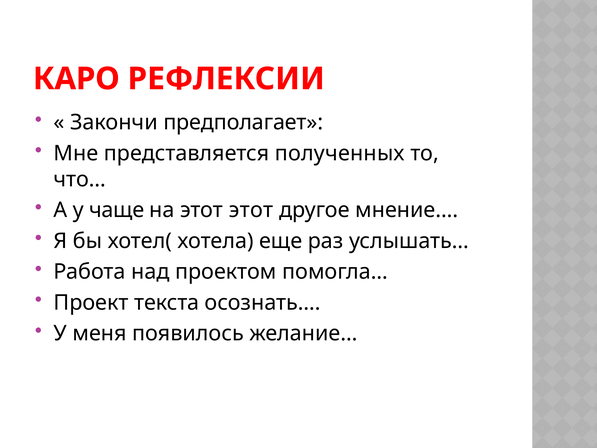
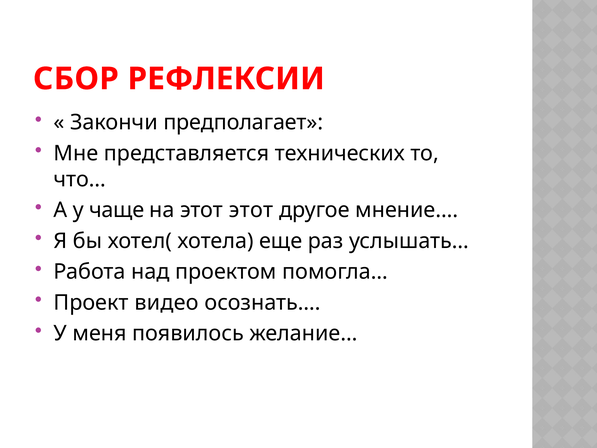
КАРО: КАРО -> СБОР
полученных: полученных -> технических
текста: текста -> видео
